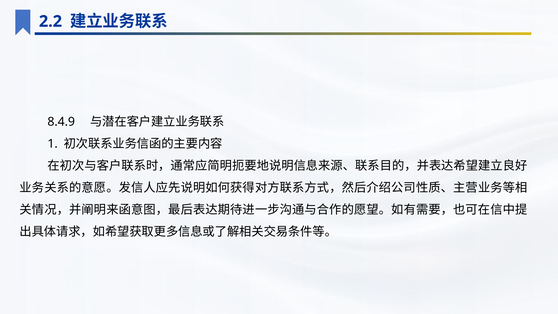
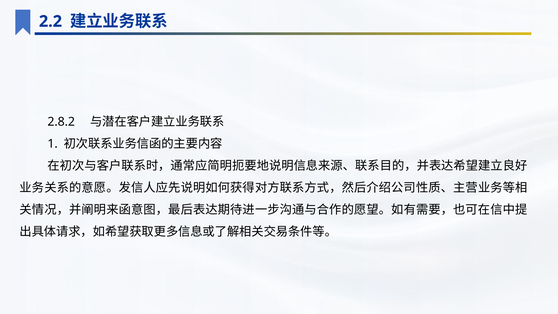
8.4.9: 8.4.9 -> 2.8.2
